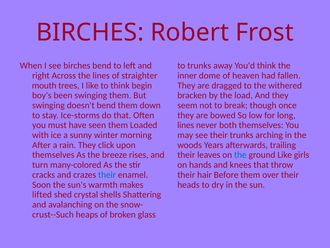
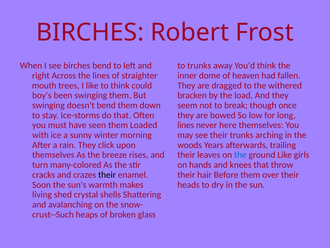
begin: begin -> could
both: both -> here
their at (107, 174) colour: blue -> black
lifted: lifted -> living
